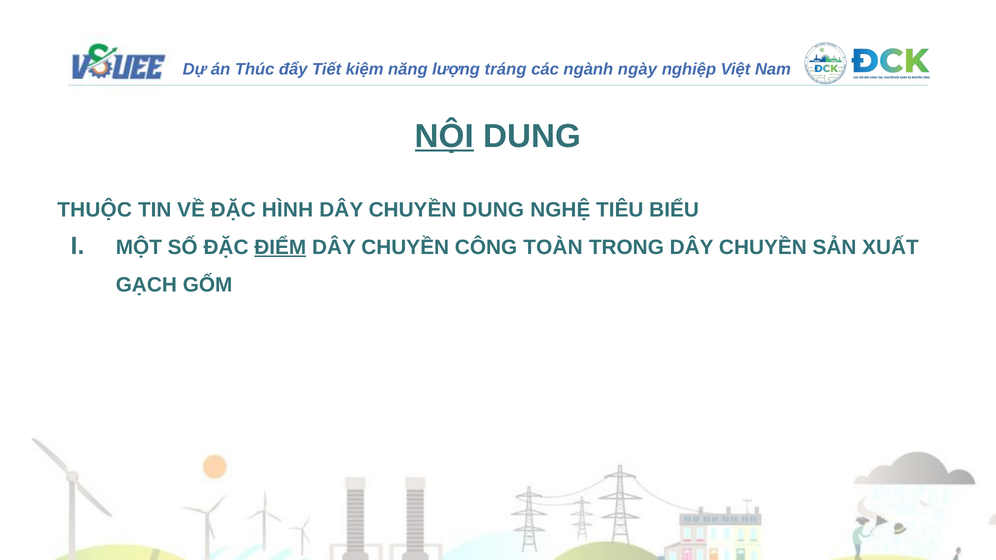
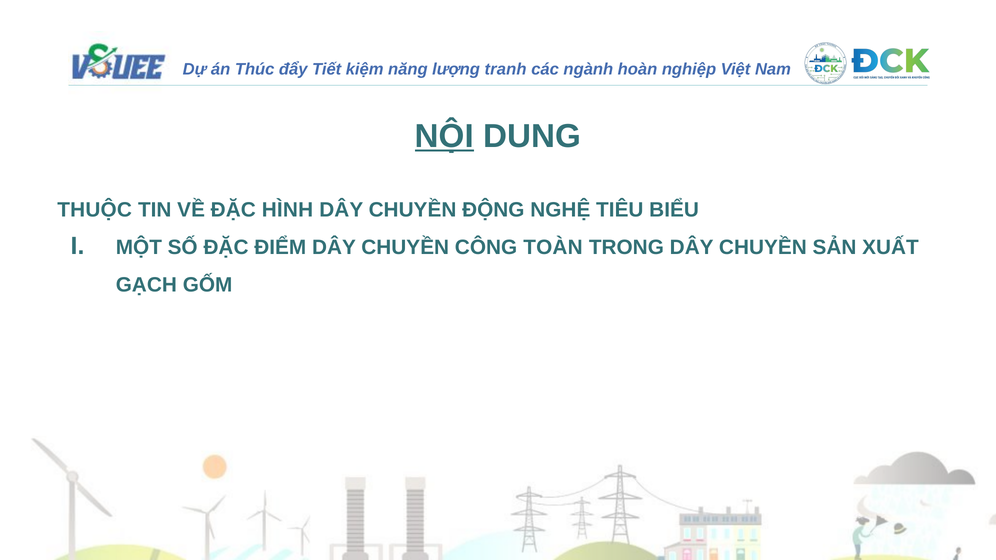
tráng: tráng -> tranh
ngày: ngày -> hoàn
CHUYỀN DUNG: DUNG -> ĐỘNG
ĐIỂM underline: present -> none
